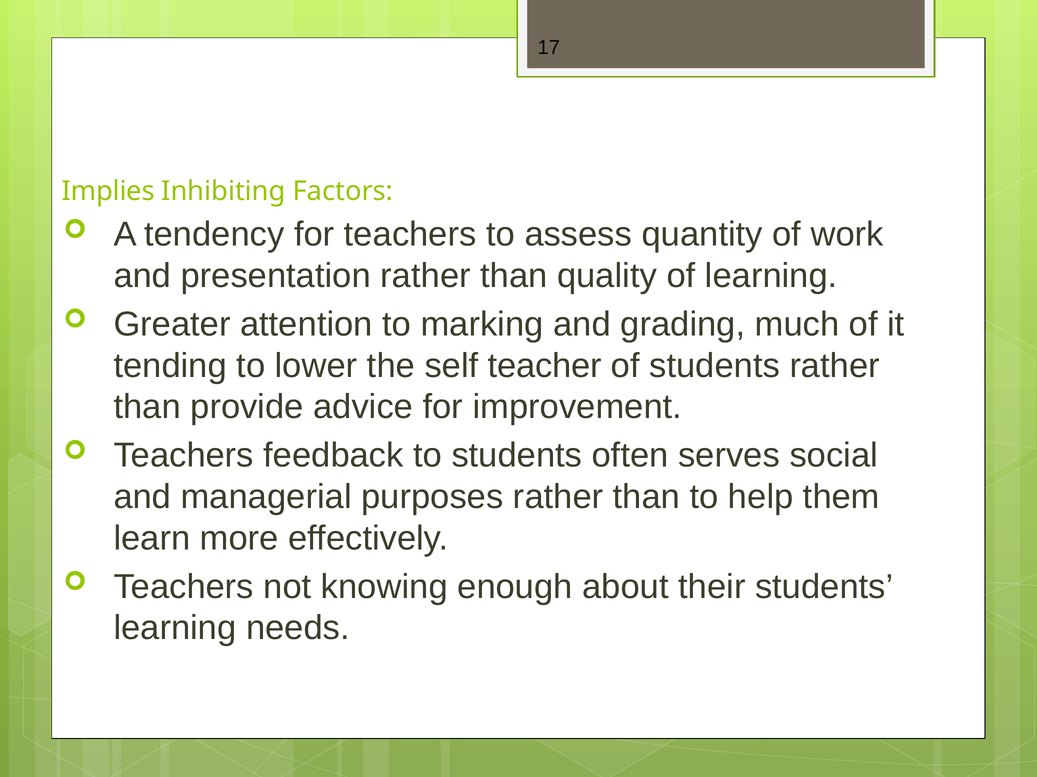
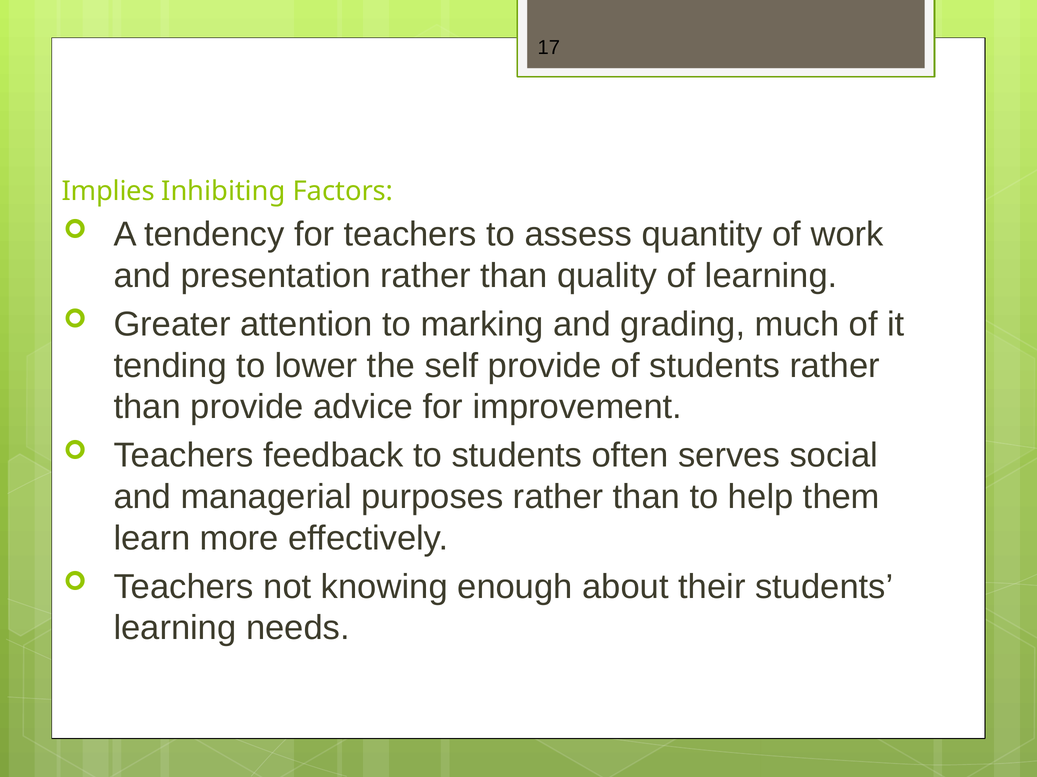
self teacher: teacher -> provide
